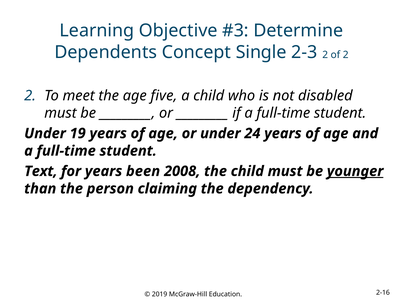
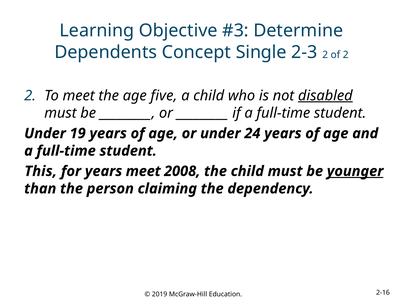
disabled underline: none -> present
Text: Text -> This
years been: been -> meet
